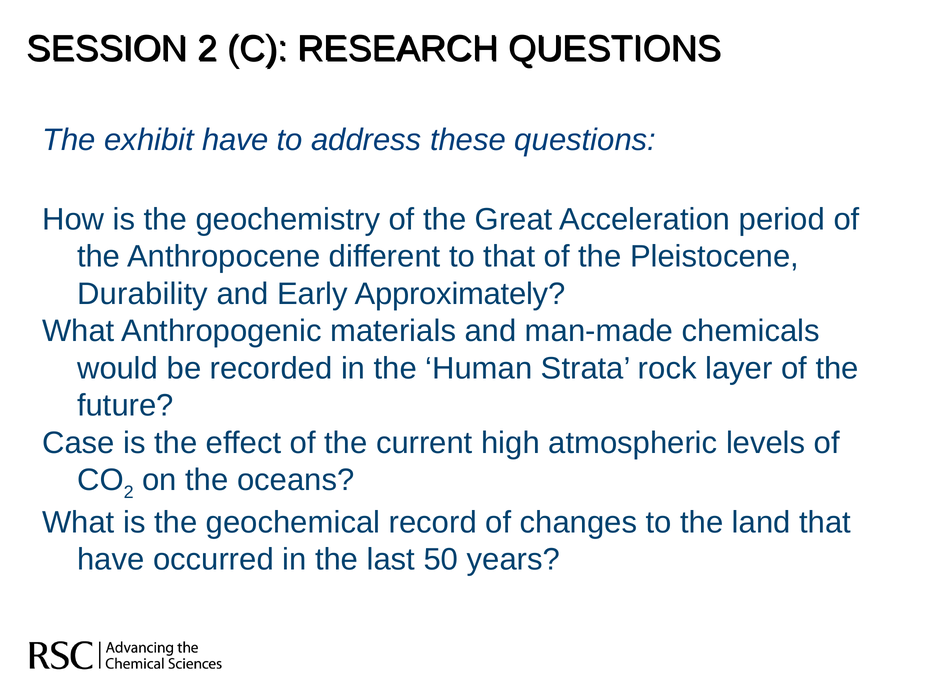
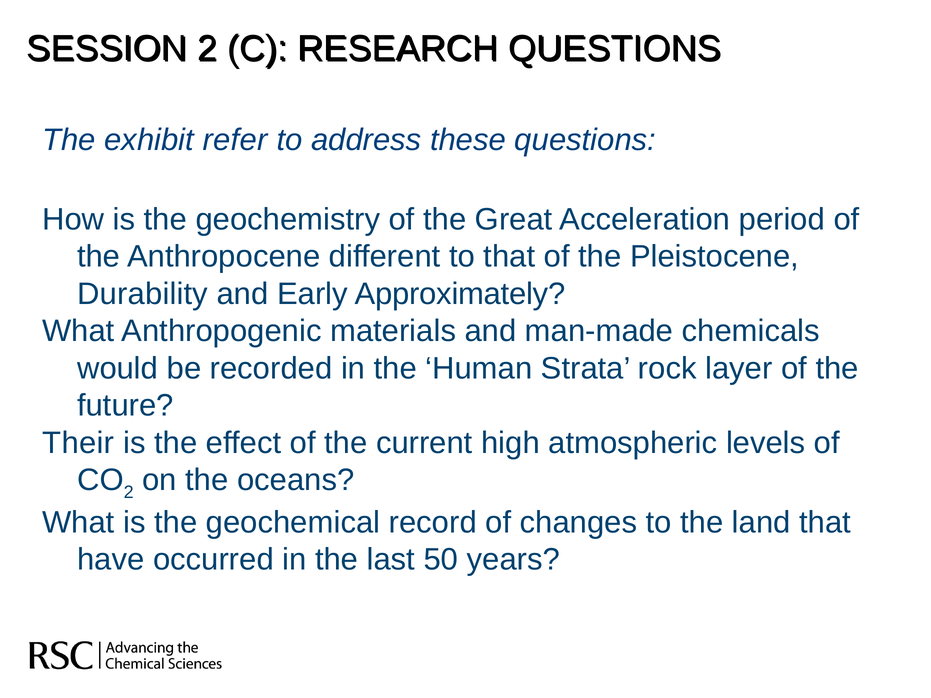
exhibit have: have -> refer
Case: Case -> Their
